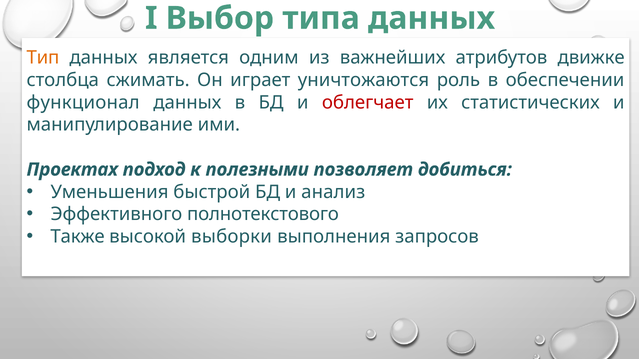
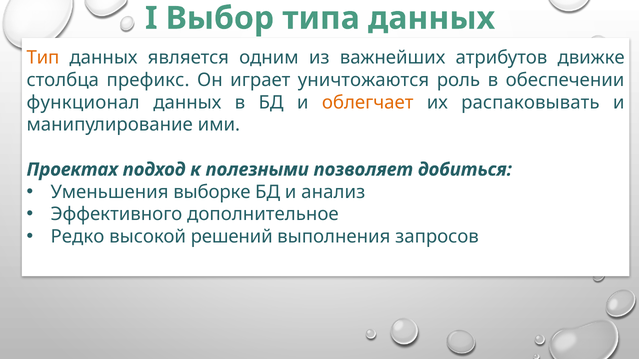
сжимать: сжимать -> префикс
облегчает colour: red -> orange
статистических: статистических -> распаковывать
быстрой: быстрой -> выборке
полнотекстового: полнотекстового -> дополнительное
Также: Также -> Редко
выборки: выборки -> решений
